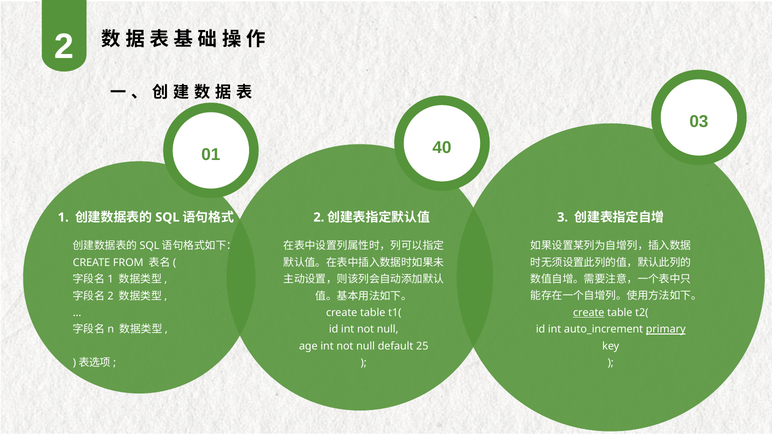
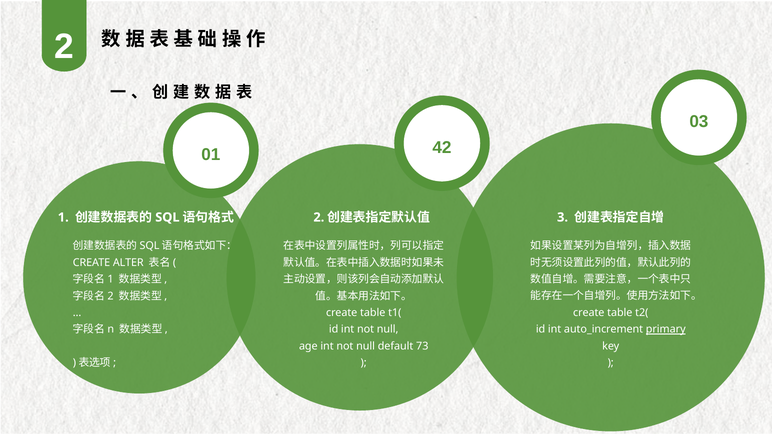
40: 40 -> 42
FROM: FROM -> ALTER
create at (589, 313) underline: present -> none
25: 25 -> 73
